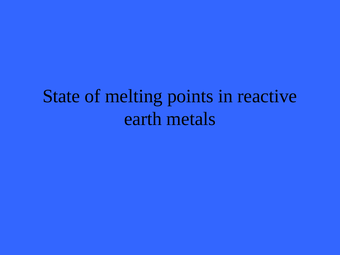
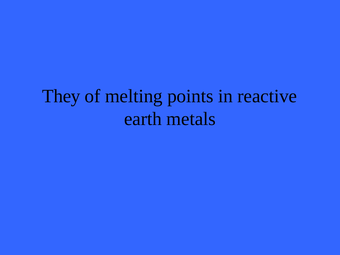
State: State -> They
